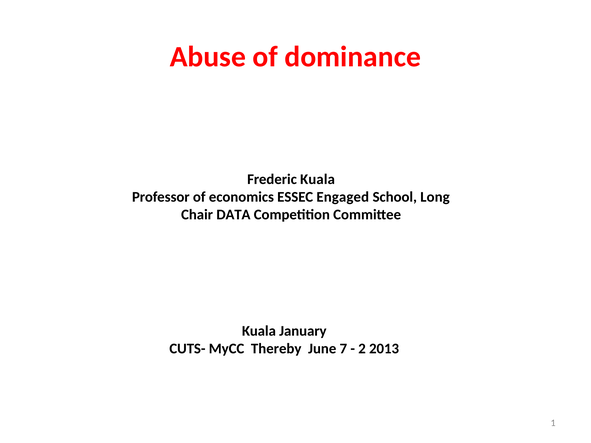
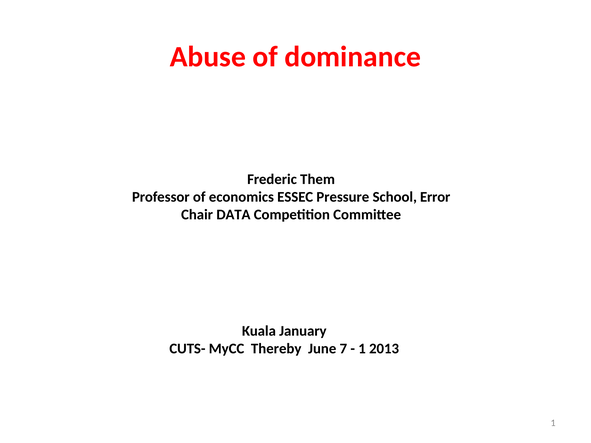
Frederic Kuala: Kuala -> Them
Engaged: Engaged -> Pressure
Long: Long -> Error
2 at (362, 349): 2 -> 1
